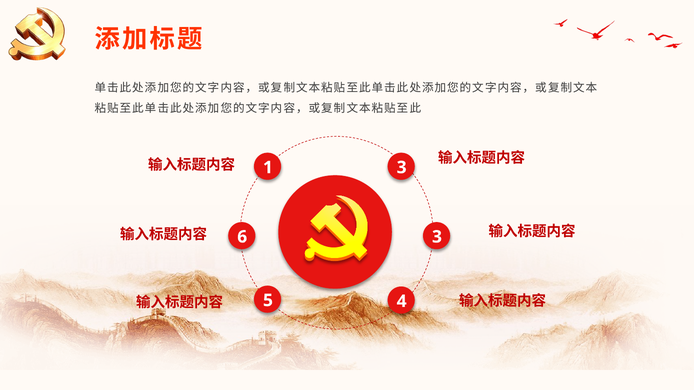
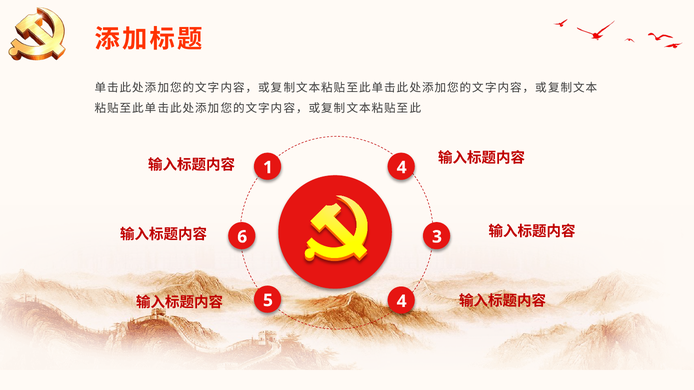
1 3: 3 -> 4
